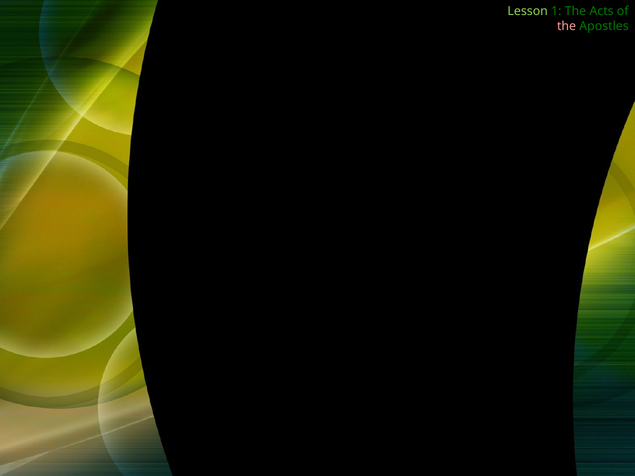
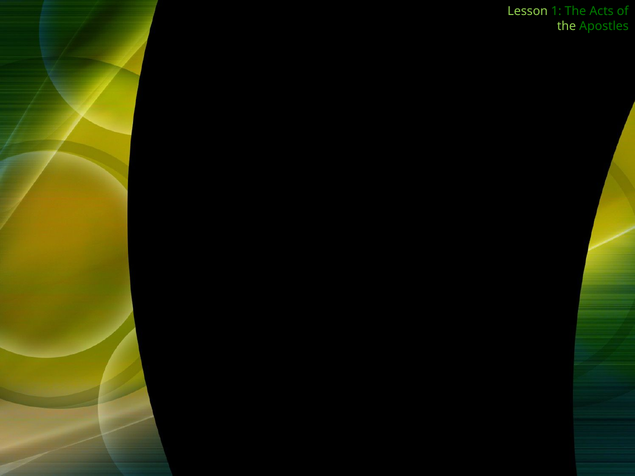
the at (567, 26) colour: pink -> light green
